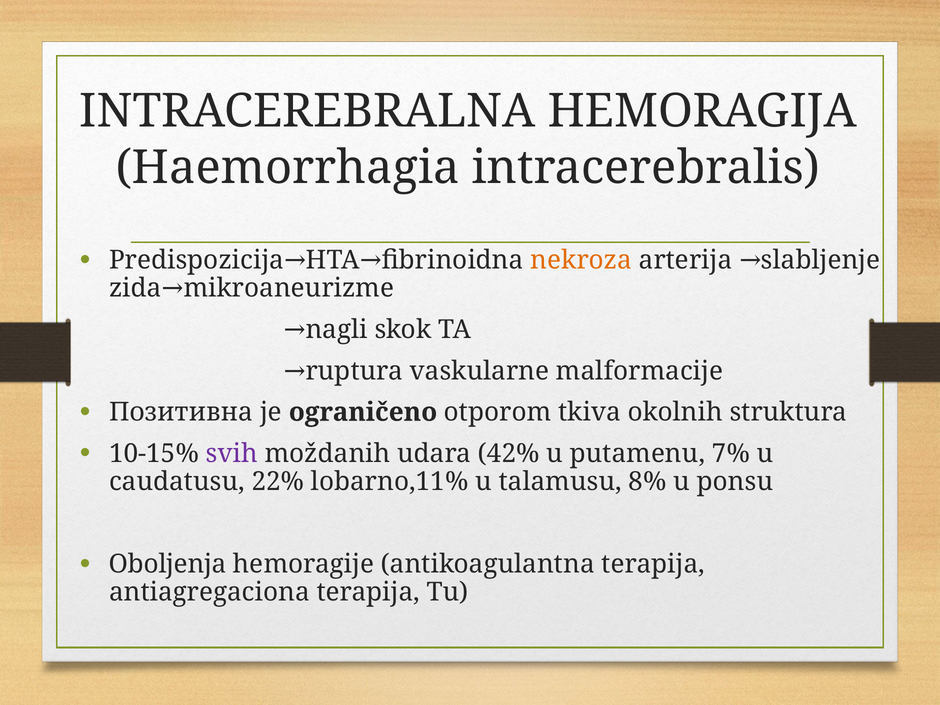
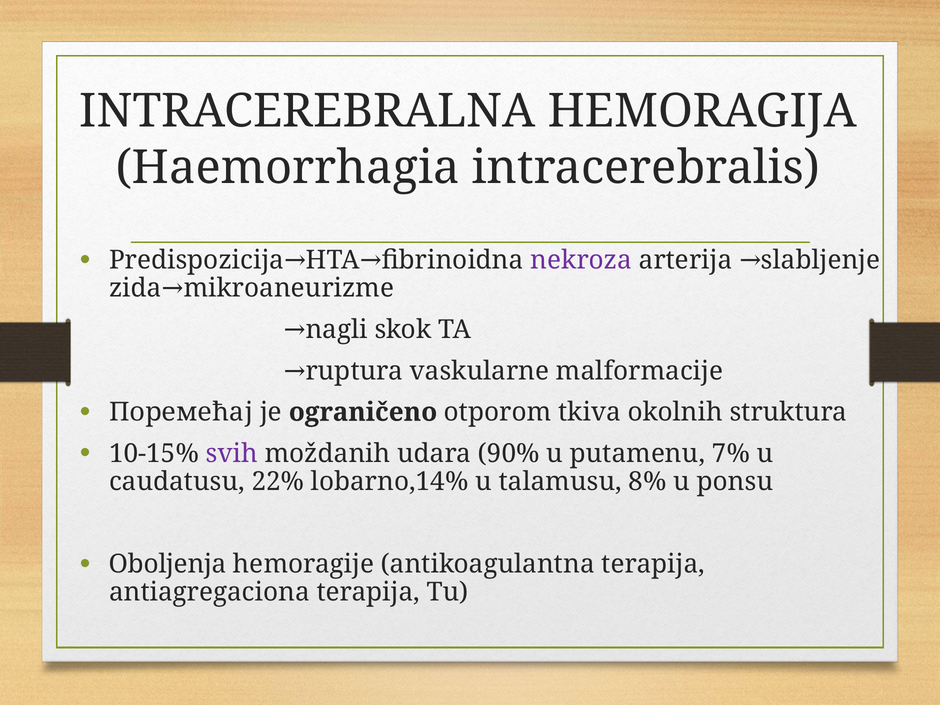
nekroza colour: orange -> purple
Позитивна: Позитивна -> Поремећај
42%: 42% -> 90%
lobarno,11%: lobarno,11% -> lobarno,14%
